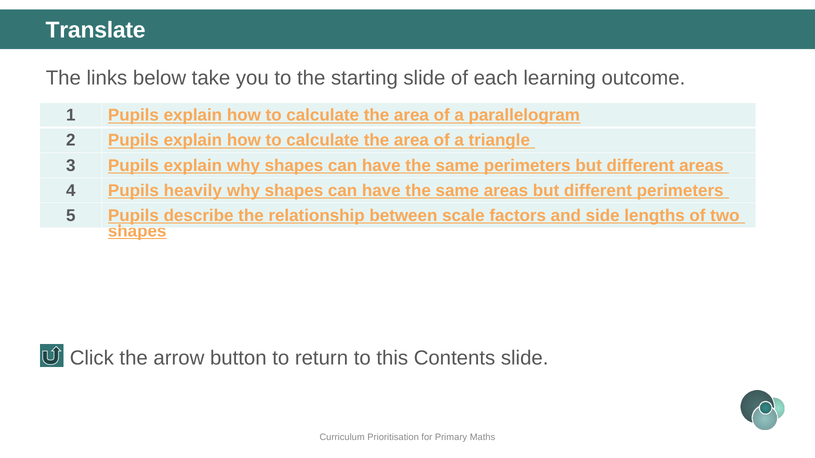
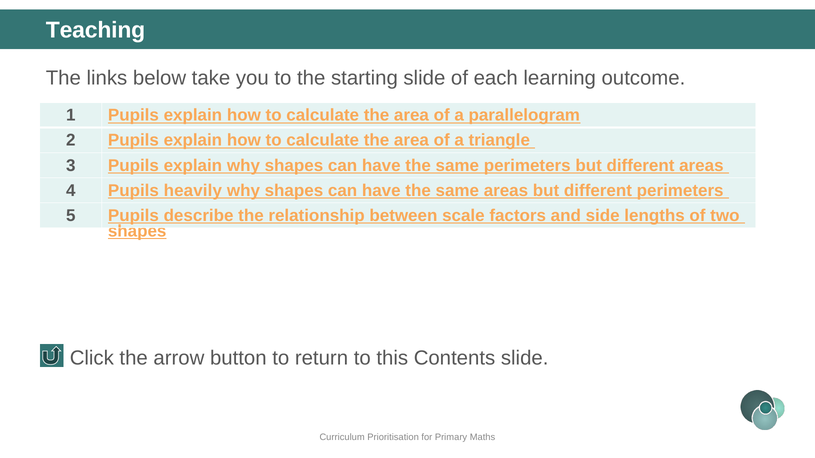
Translate: Translate -> Teaching
